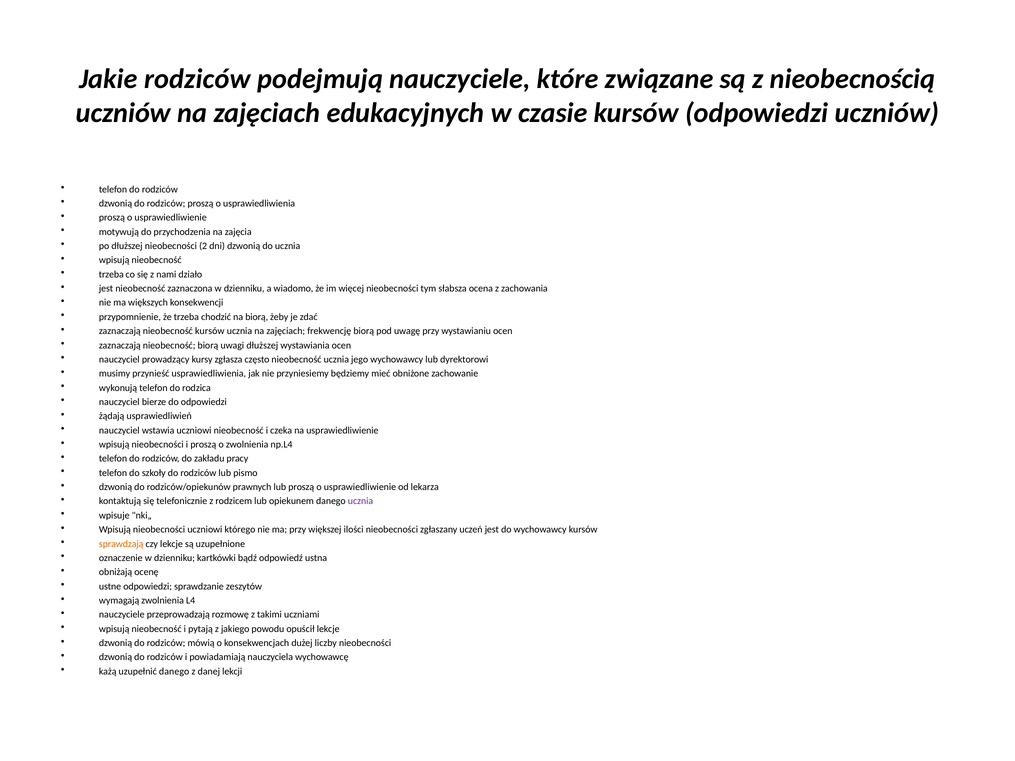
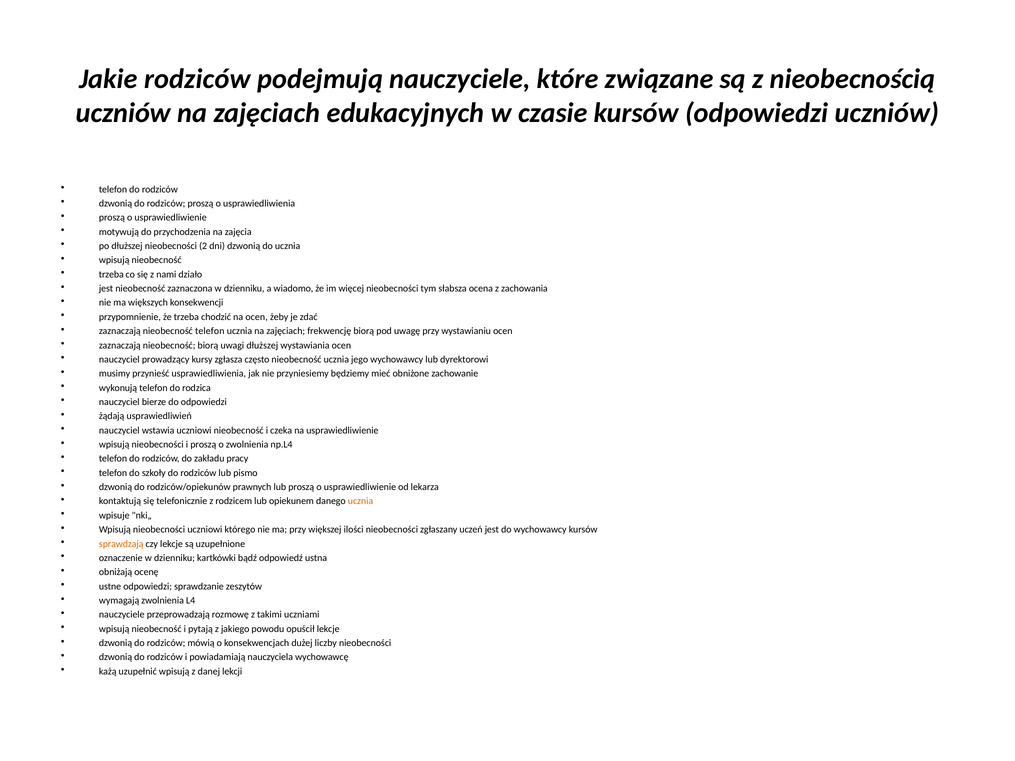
na biorą: biorą -> ocen
nieobecność kursów: kursów -> telefon
ucznia at (361, 501) colour: purple -> orange
uzupełnić danego: danego -> wpisują
